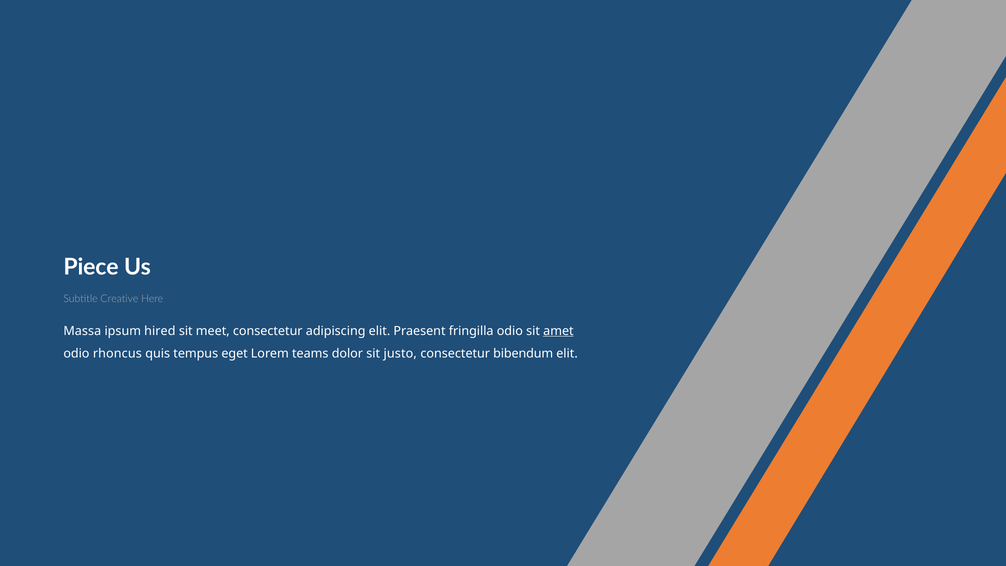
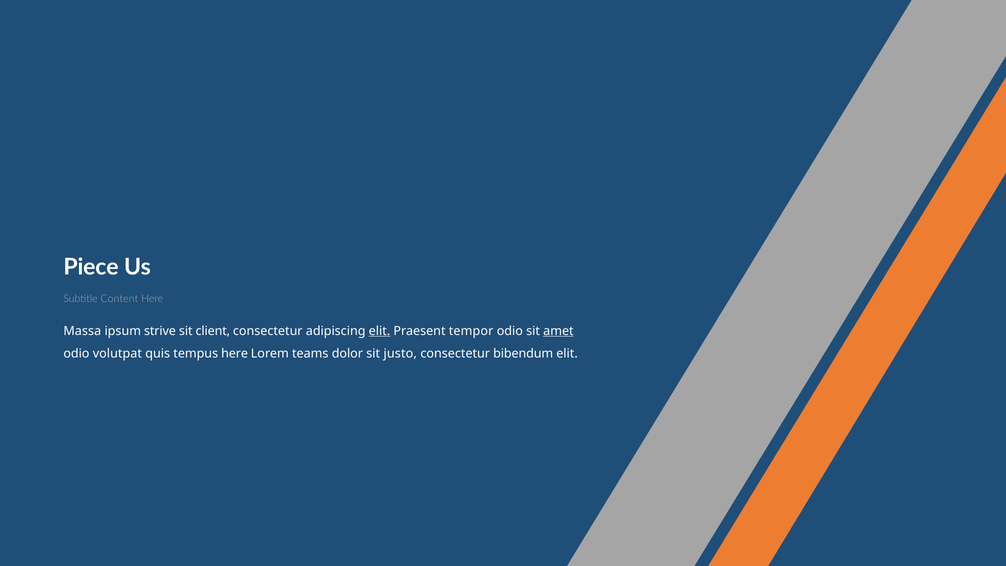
Creative: Creative -> Content
hired: hired -> strive
meet: meet -> client
elit at (379, 331) underline: none -> present
fringilla: fringilla -> tempor
rhoncus: rhoncus -> volutpat
tempus eget: eget -> here
